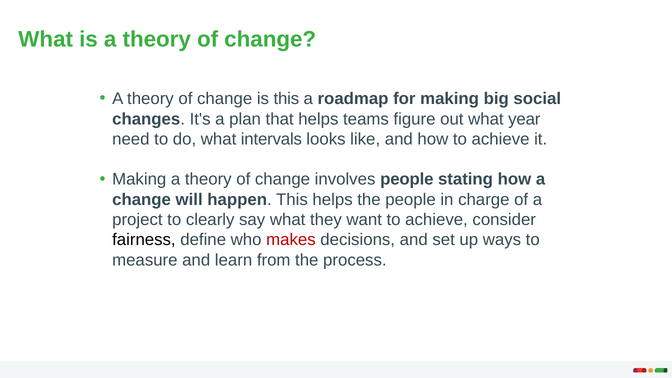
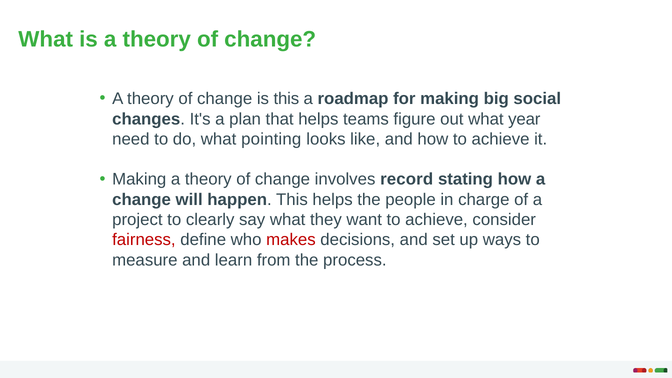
intervals: intervals -> pointing
involves people: people -> record
fairness colour: black -> red
